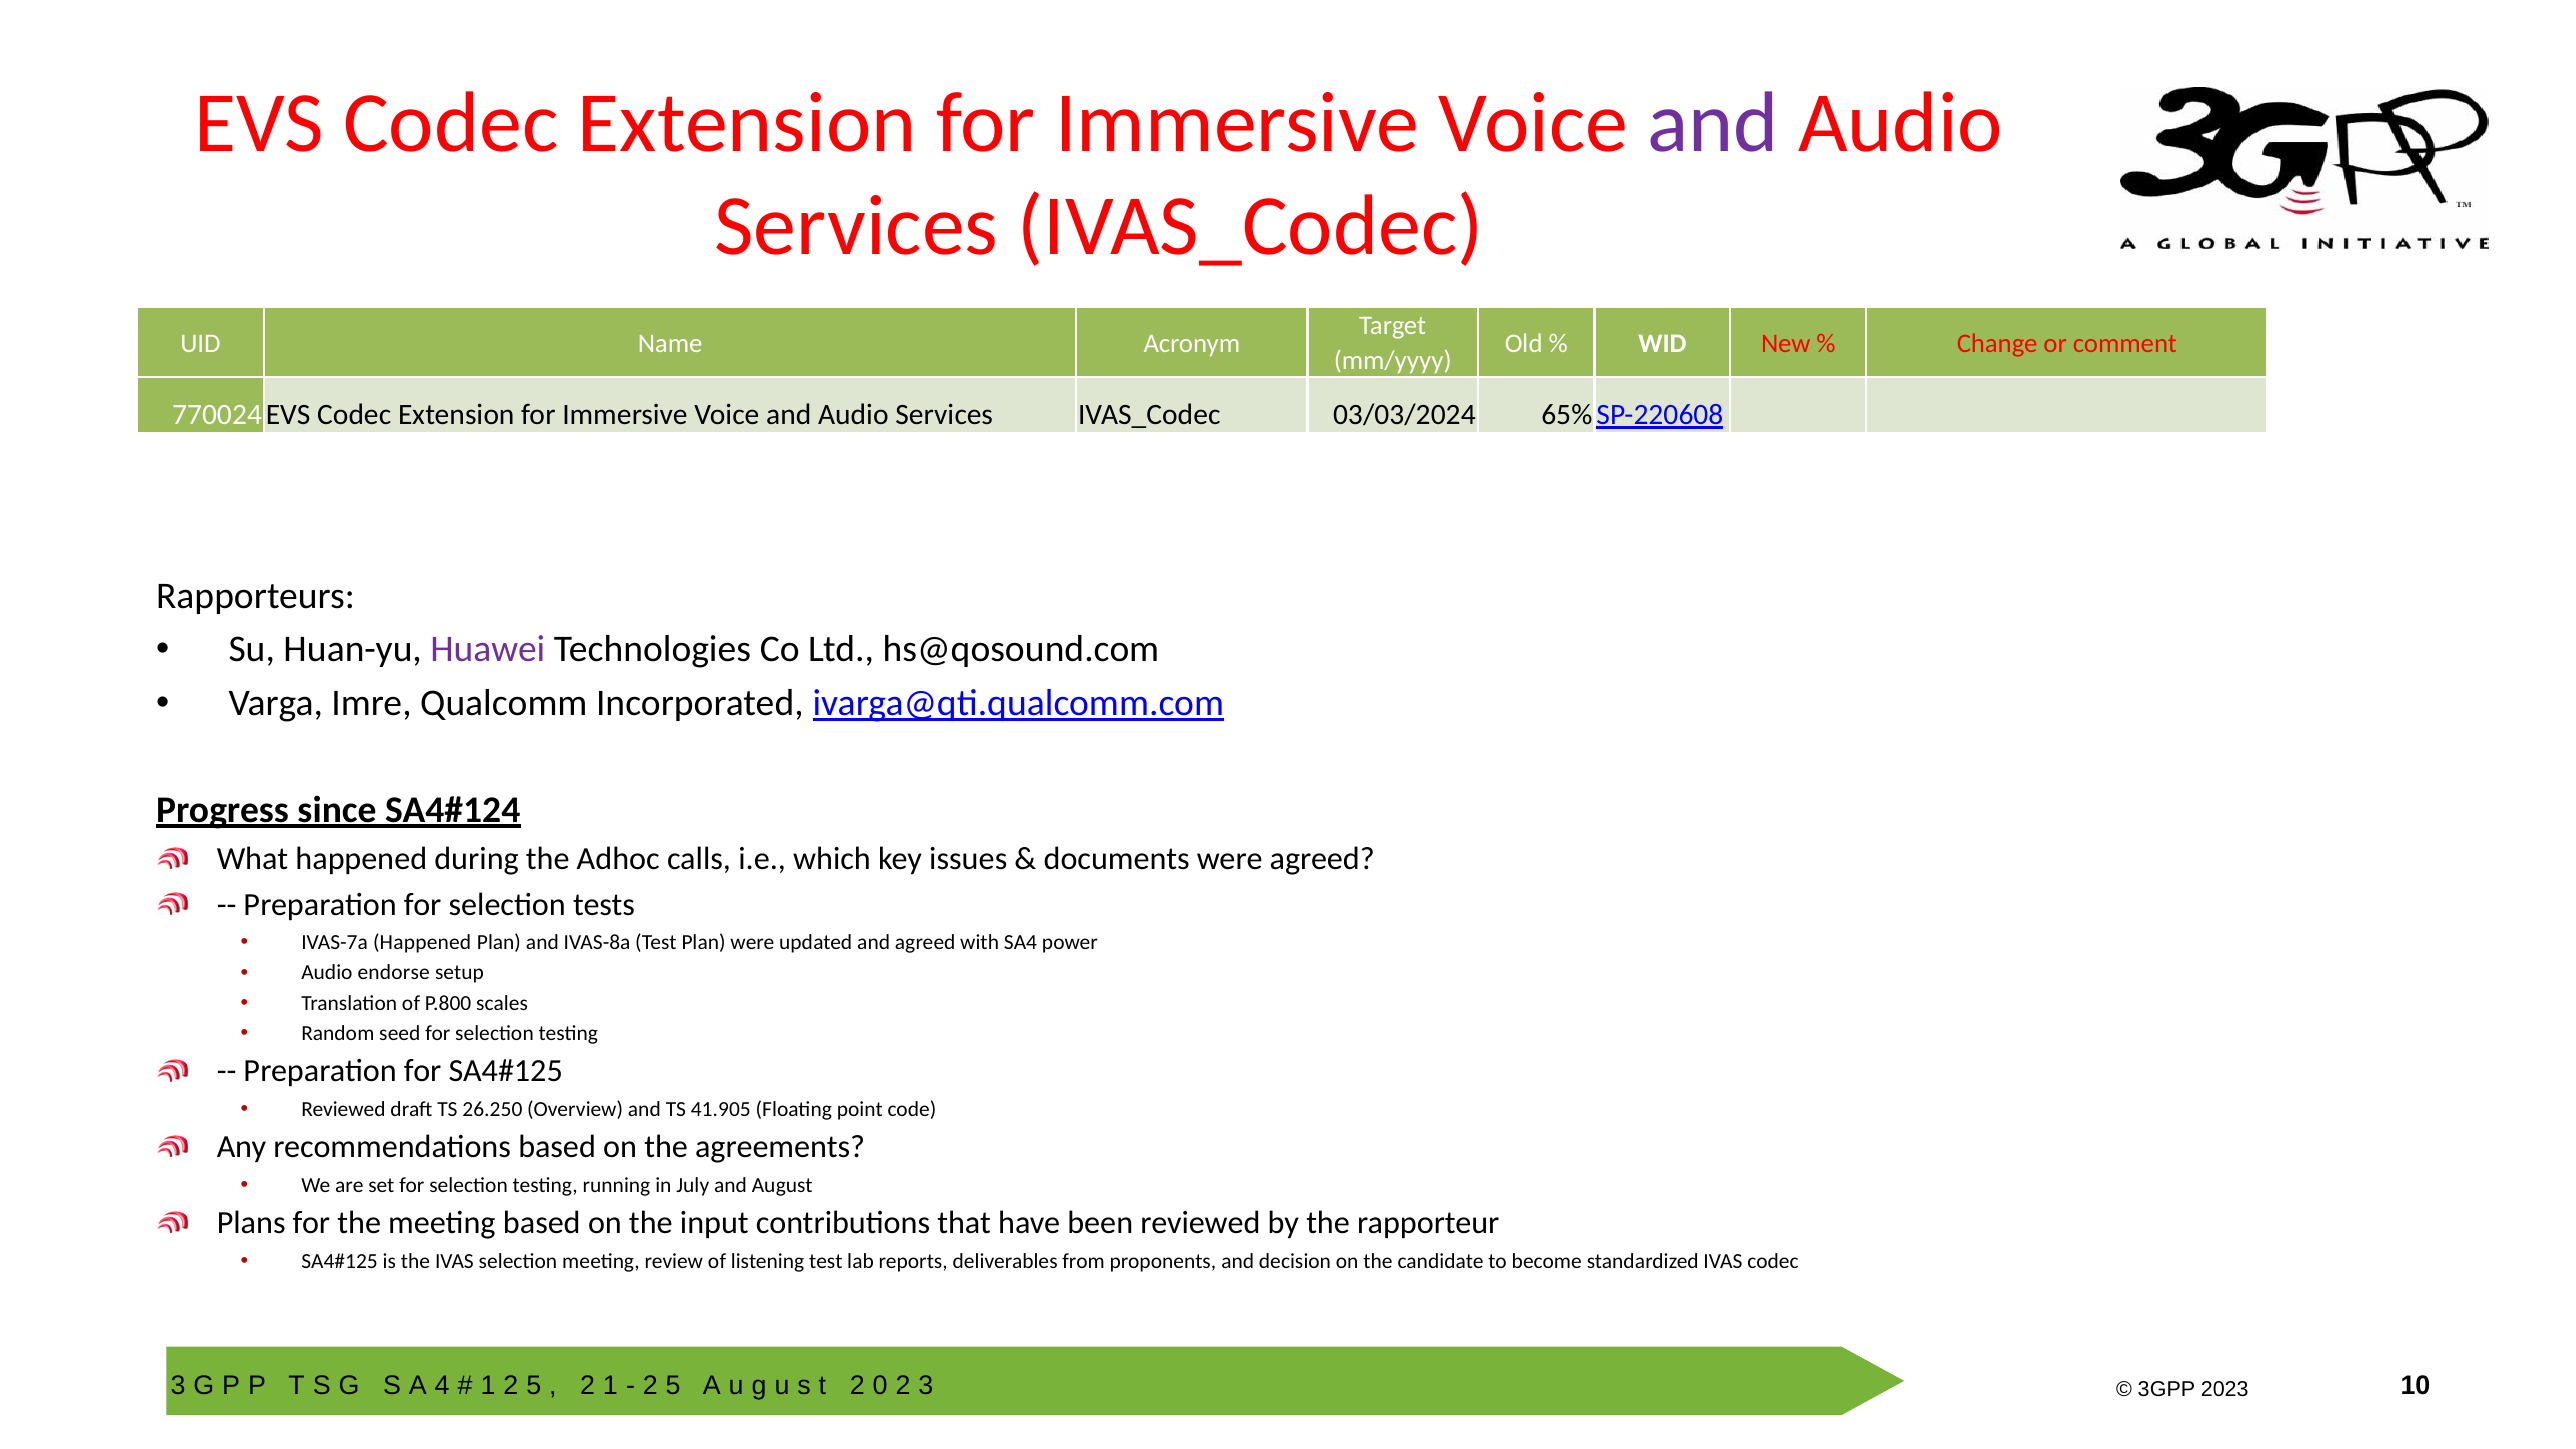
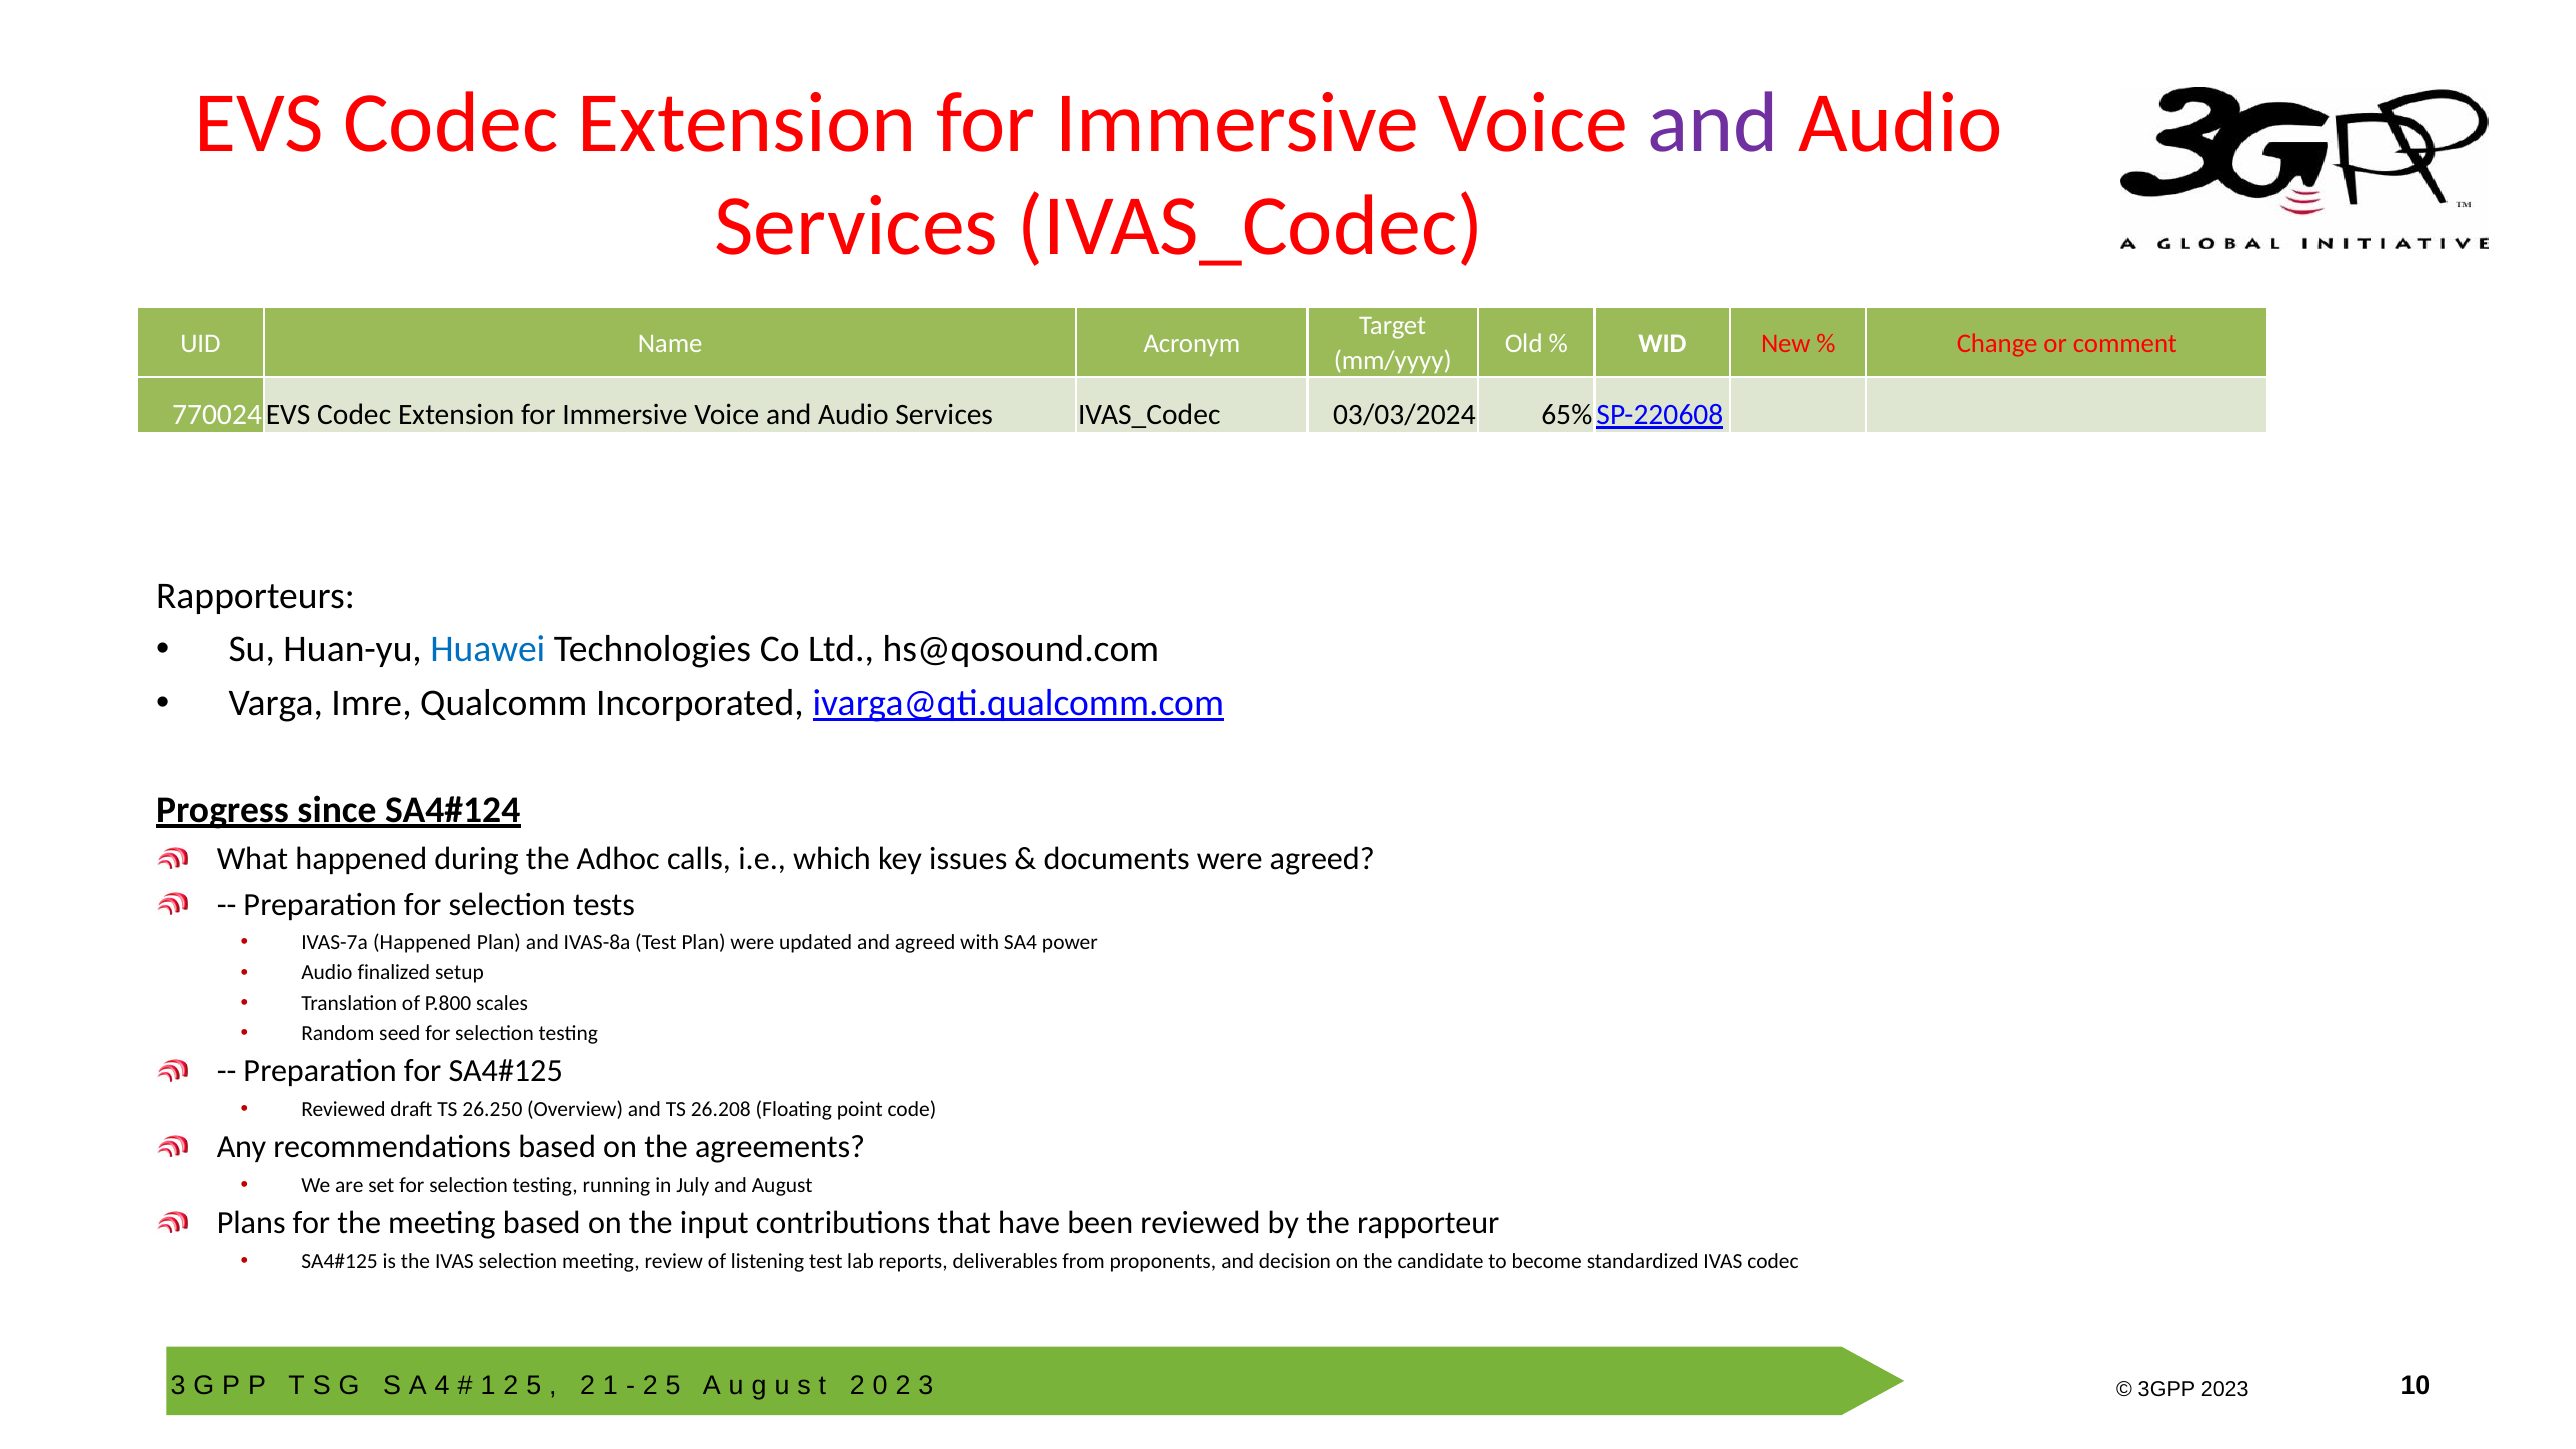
Huawei colour: purple -> blue
endorse: endorse -> finalized
41.905: 41.905 -> 26.208
